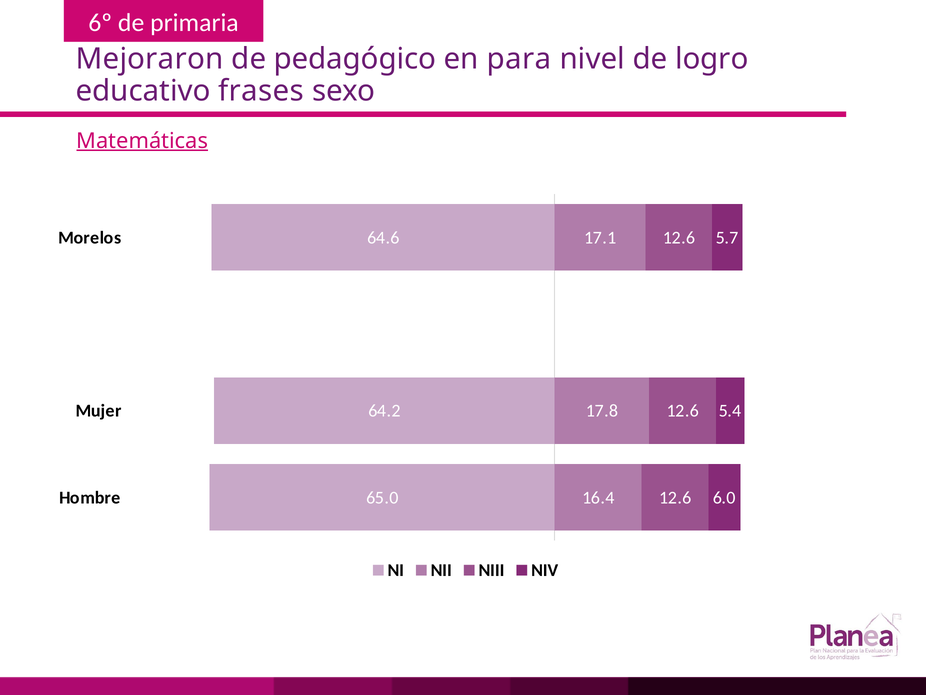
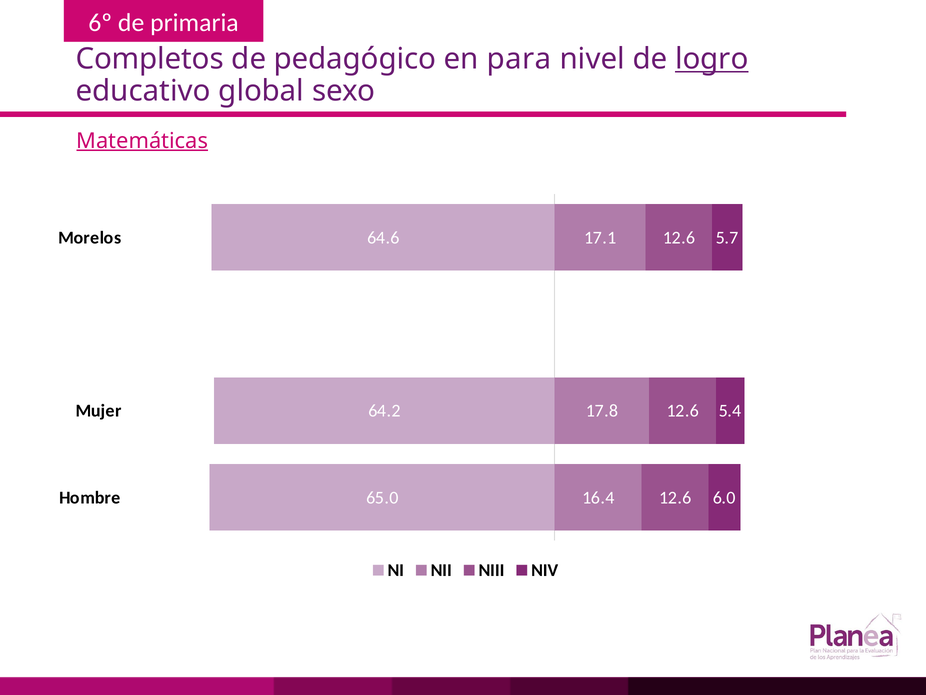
Mejoraron: Mejoraron -> Completos
logro underline: none -> present
frases: frases -> global
